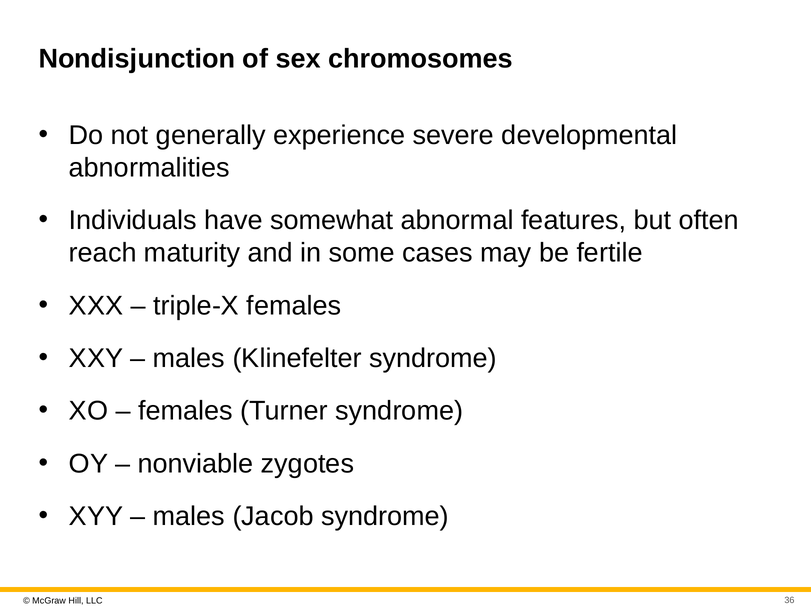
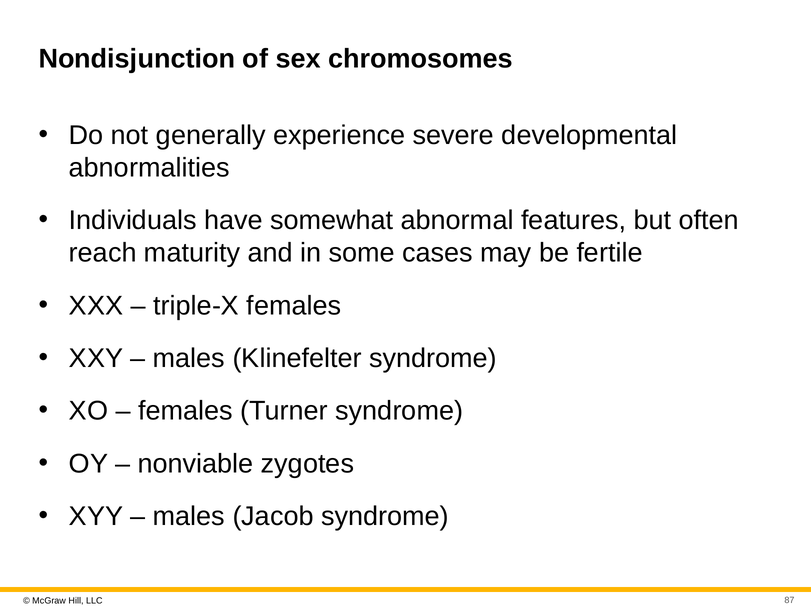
36: 36 -> 87
